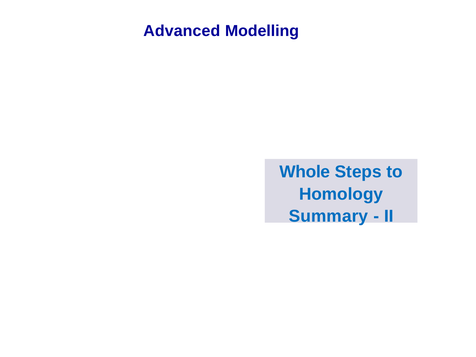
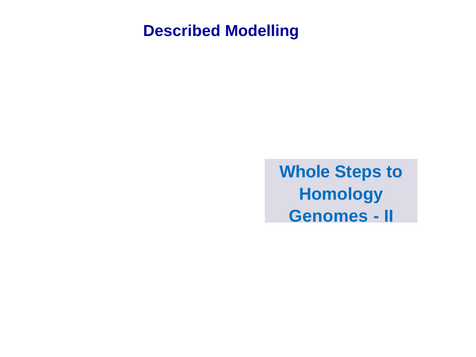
Advanced: Advanced -> Described
Summary: Summary -> Genomes
